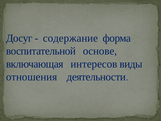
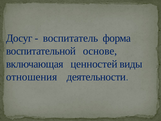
содержание: содержание -> воспитатель
интересов: интересов -> ценностей
